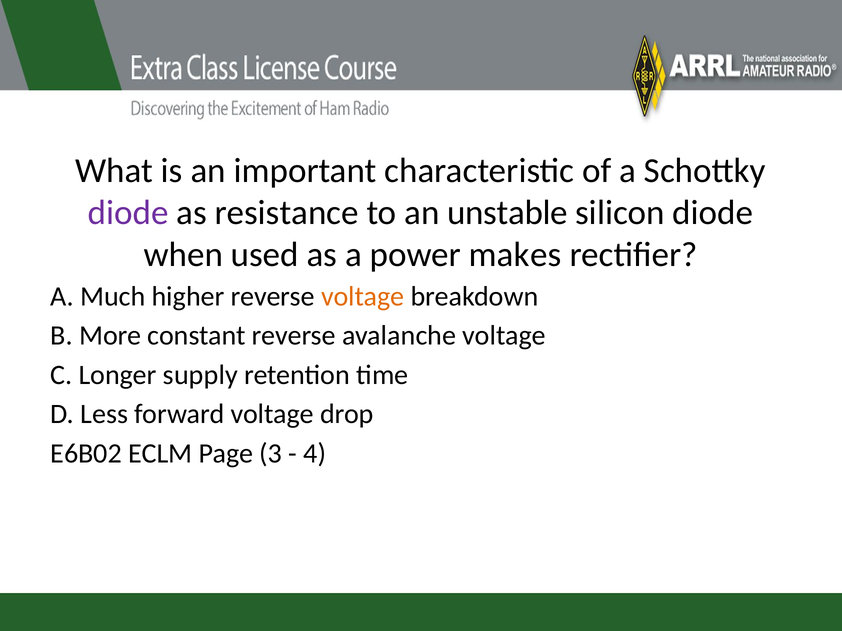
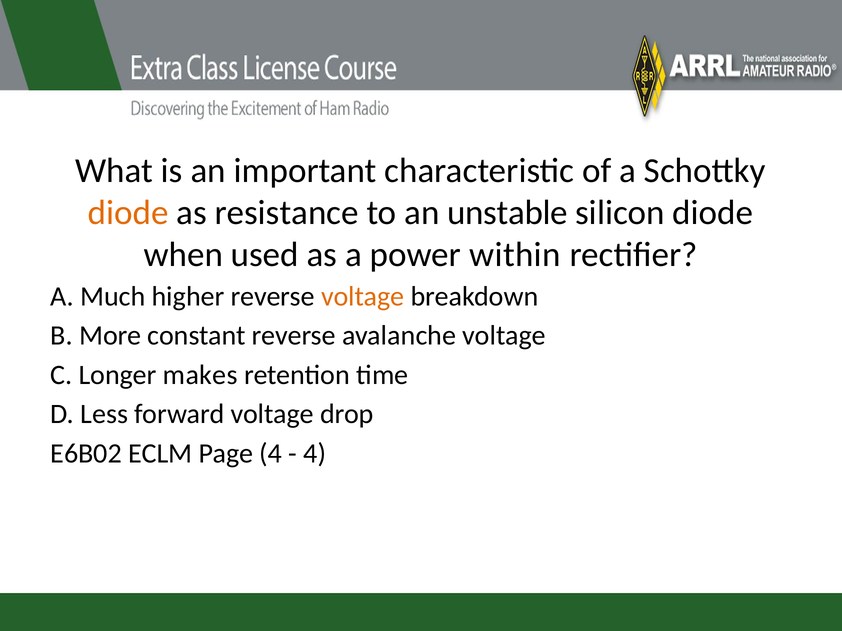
diode at (128, 213) colour: purple -> orange
makes: makes -> within
supply: supply -> makes
Page 3: 3 -> 4
